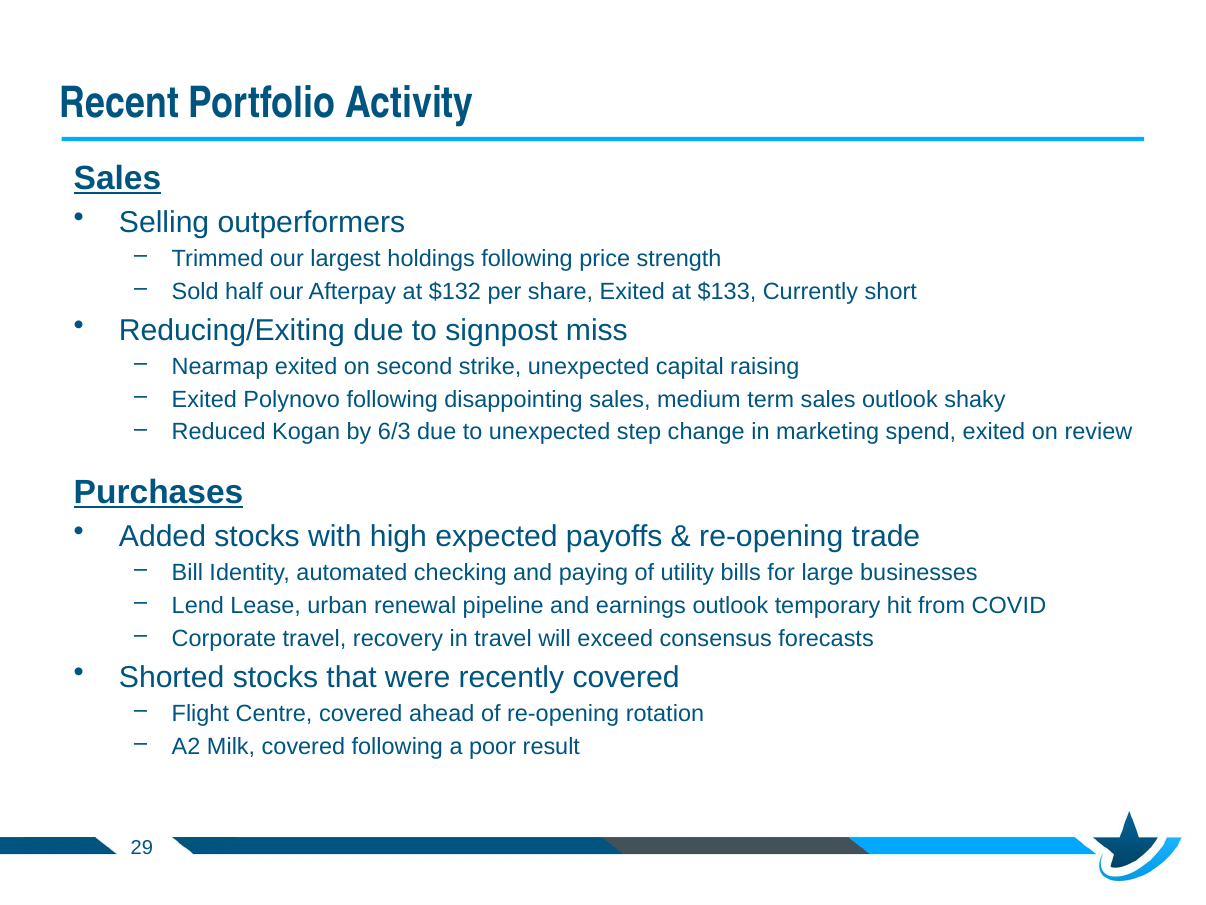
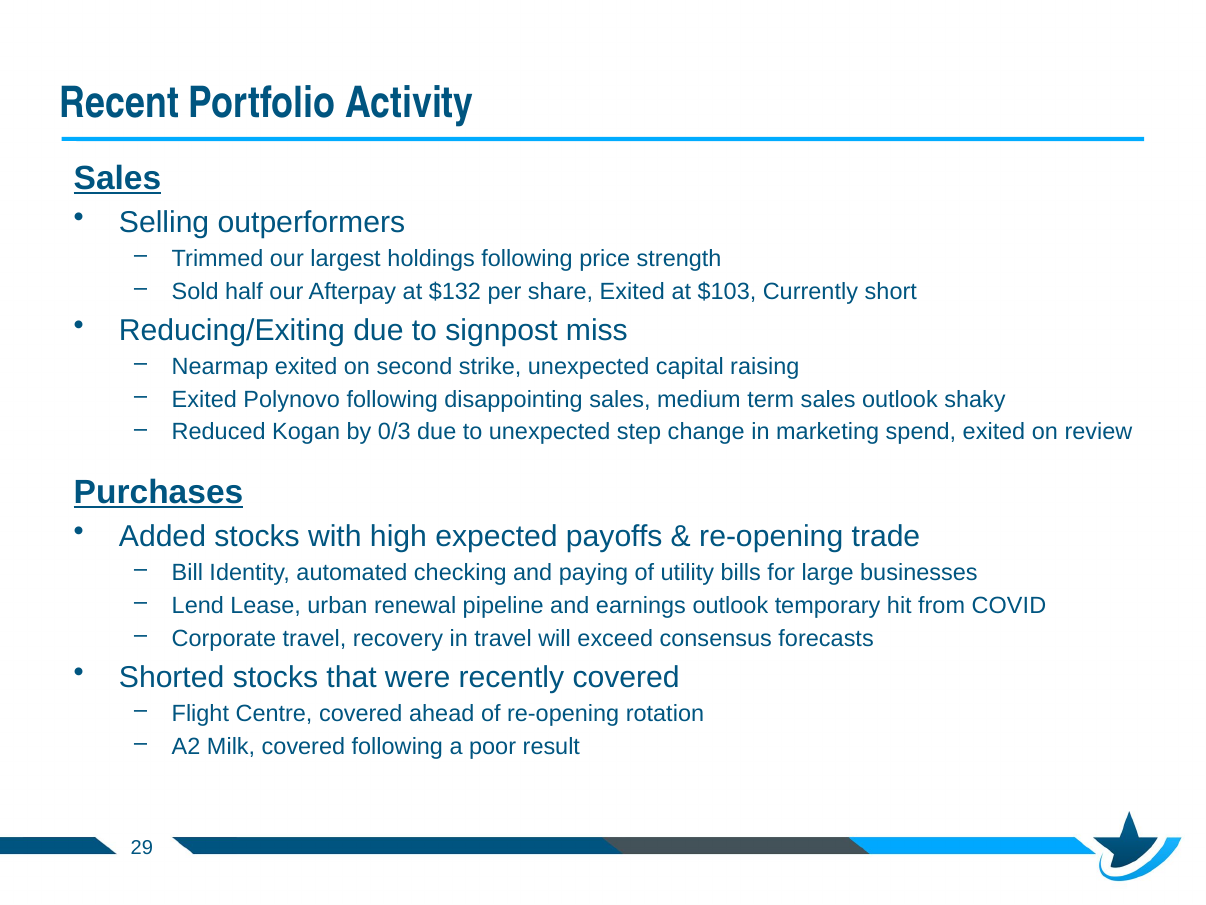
$133: $133 -> $103
6/3: 6/3 -> 0/3
